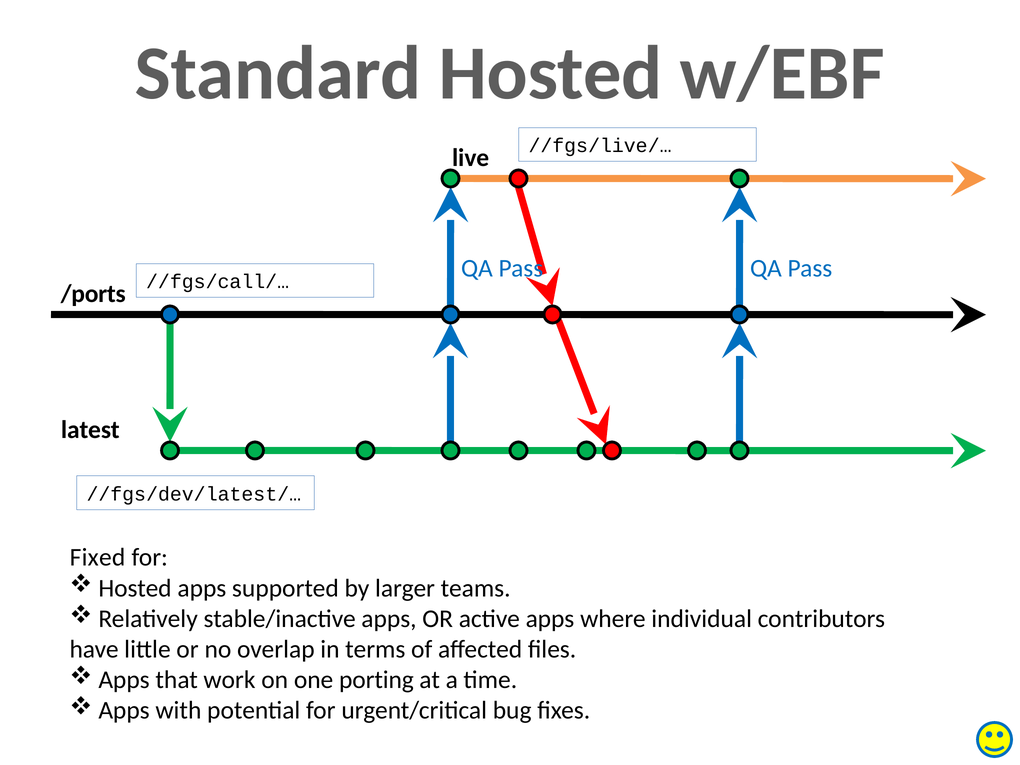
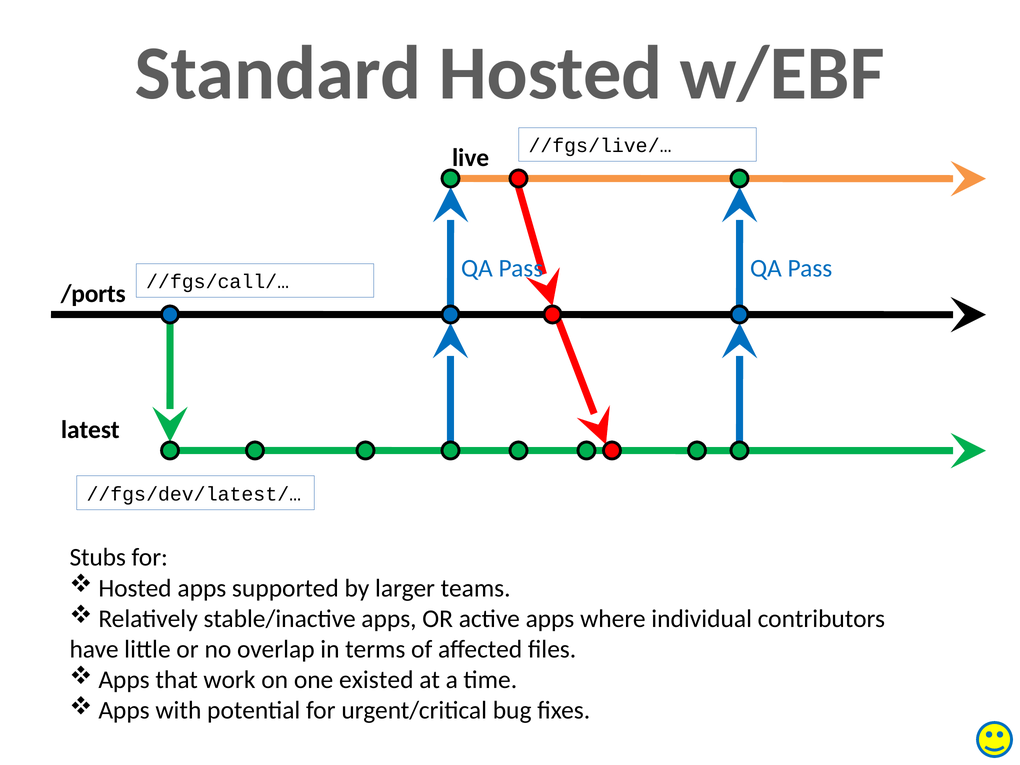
Fixed: Fixed -> Stubs
porting: porting -> existed
